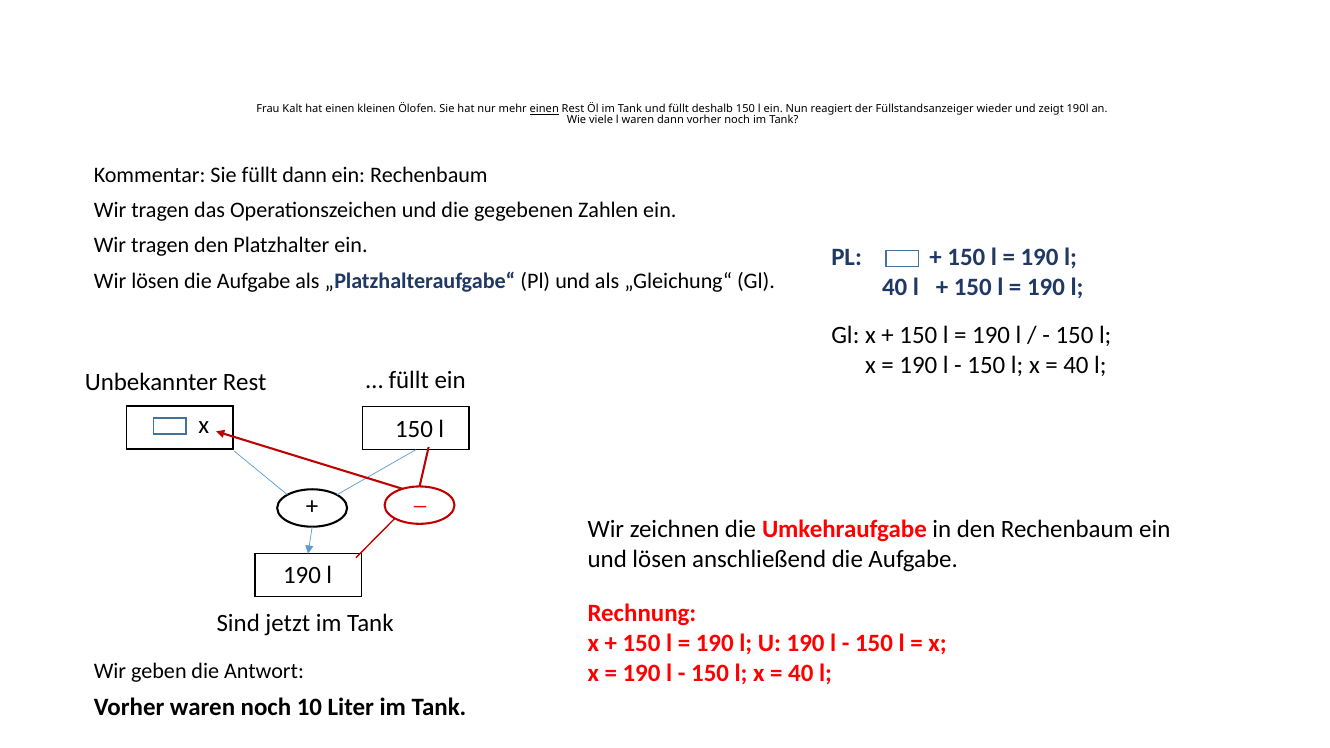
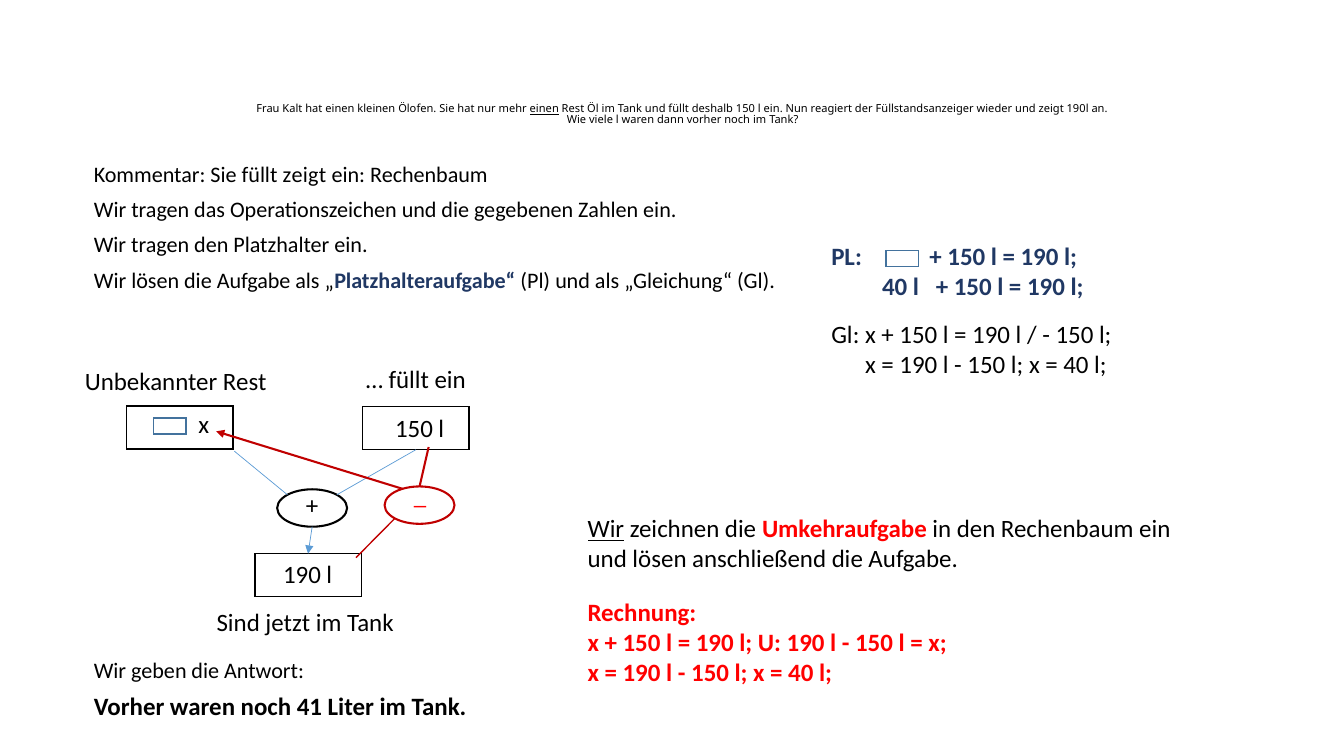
füllt dann: dann -> zeigt
Wir at (606, 530) underline: none -> present
10: 10 -> 41
